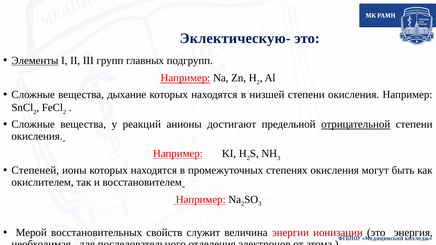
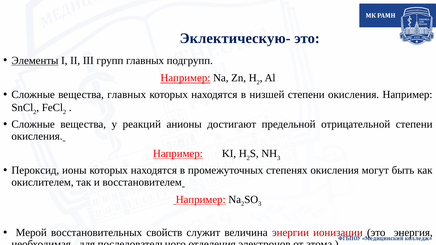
вещества дыхание: дыхание -> главных
отрицательной underline: present -> none
Степеней: Степеней -> Пероксид
